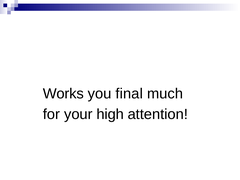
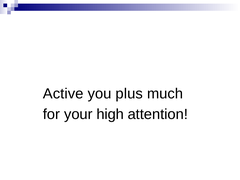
Works: Works -> Active
final: final -> plus
